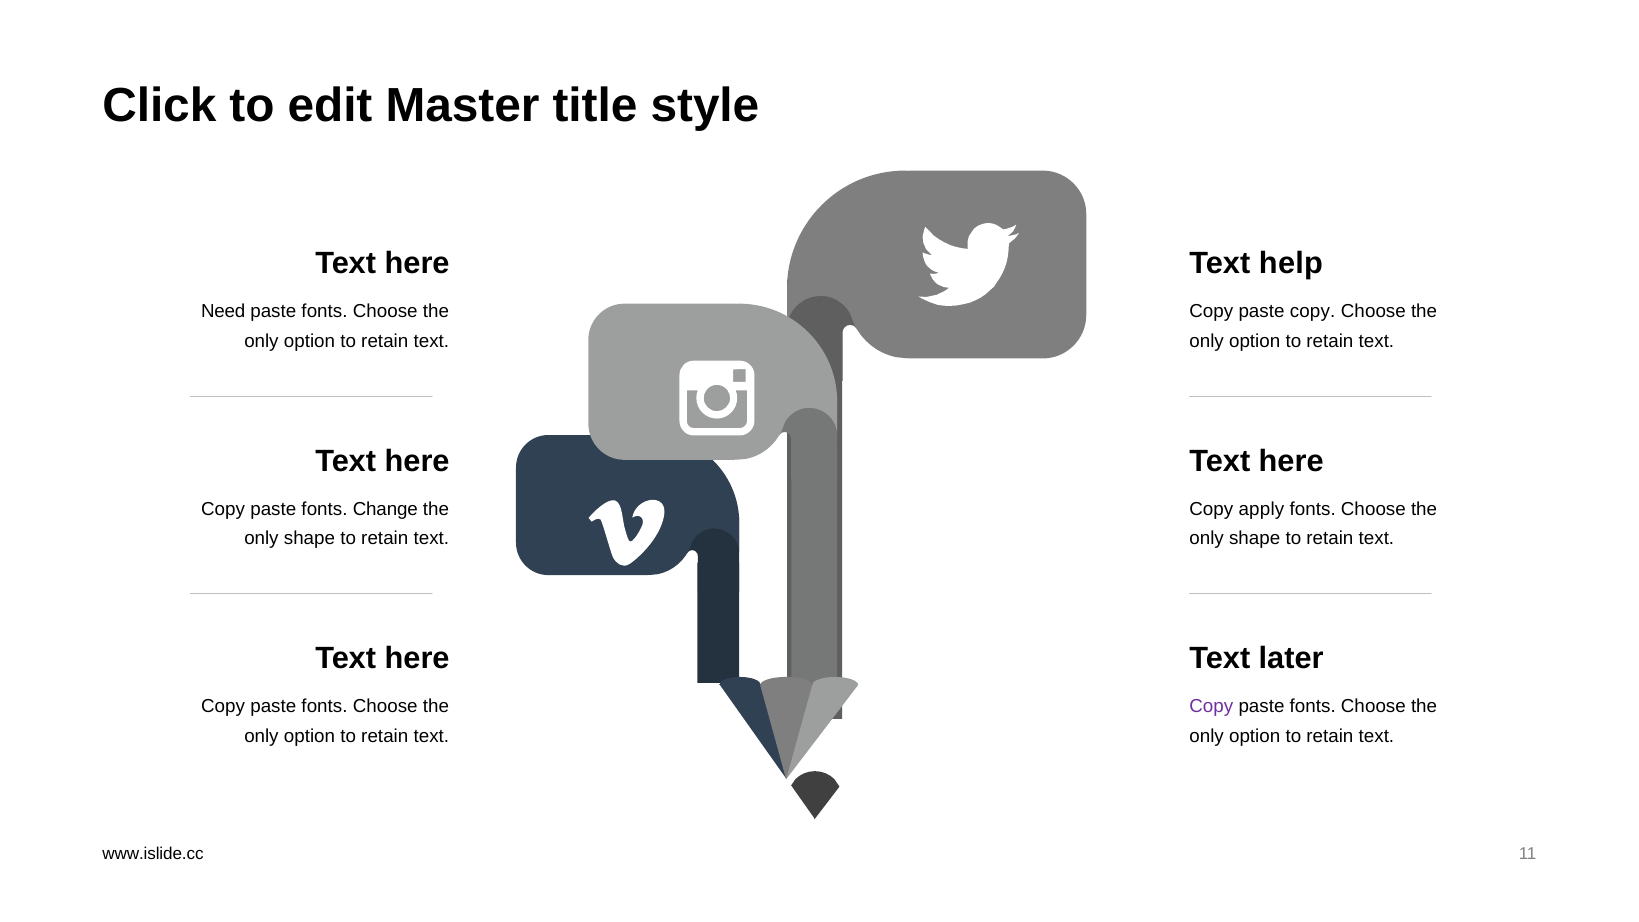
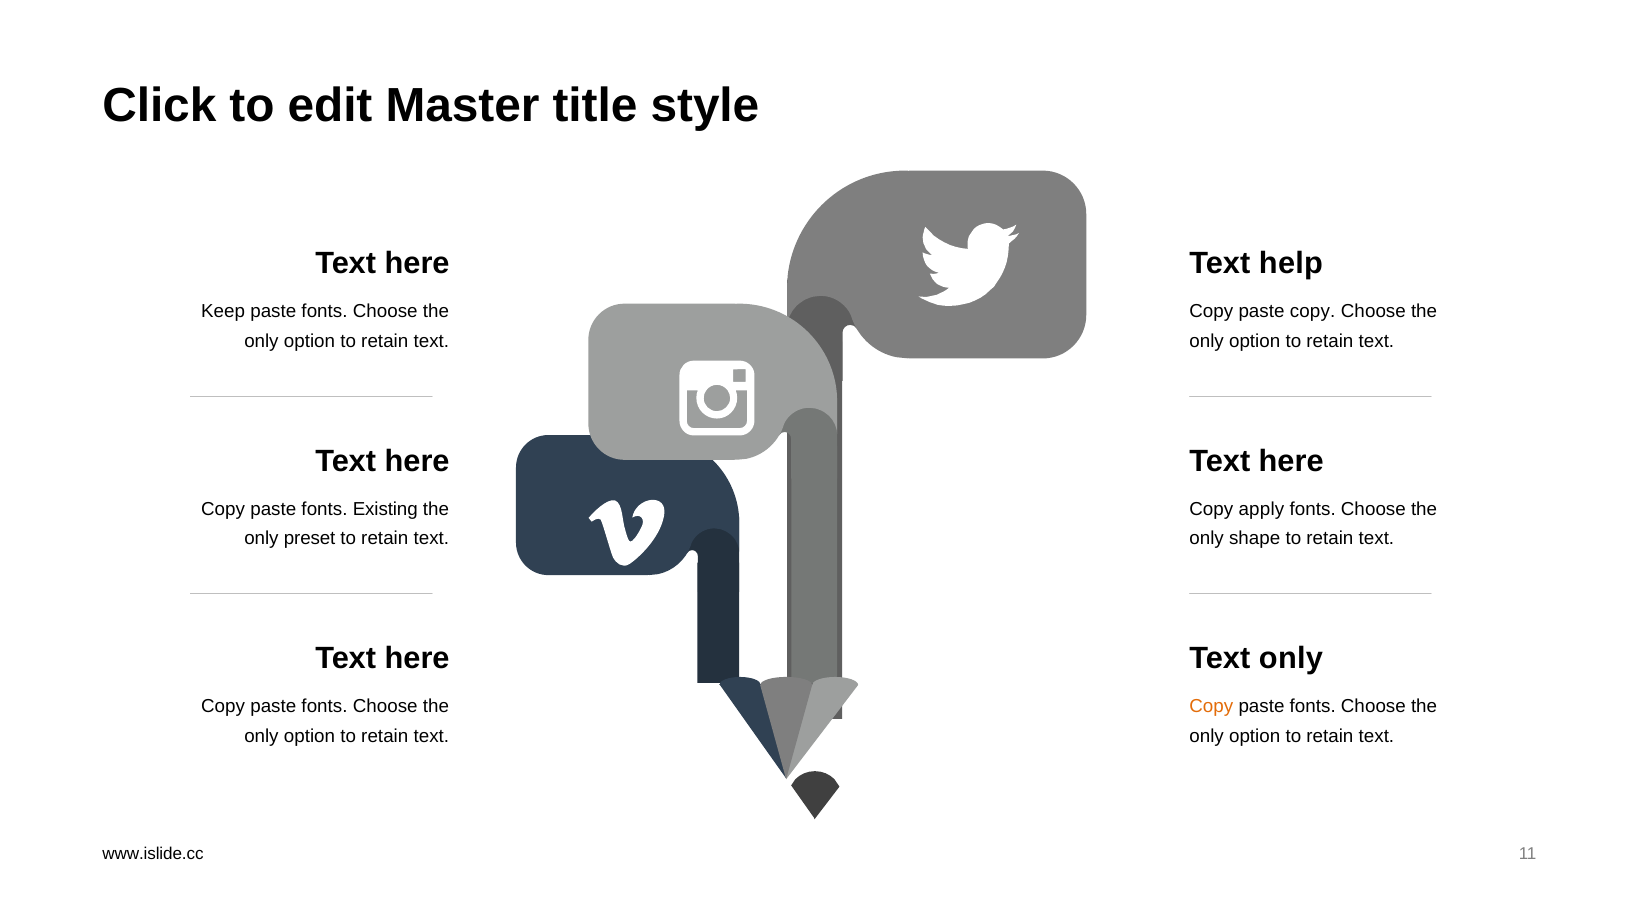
Need: Need -> Keep
Change: Change -> Existing
shape at (309, 539): shape -> preset
Text later: later -> only
Copy at (1211, 707) colour: purple -> orange
